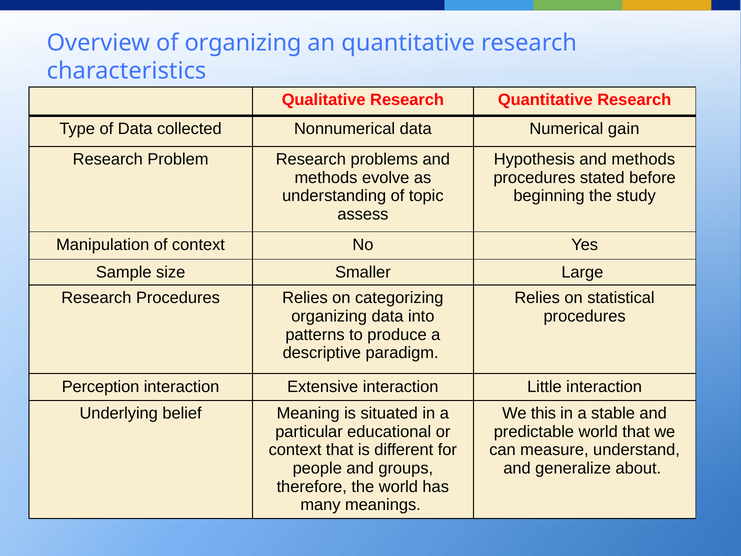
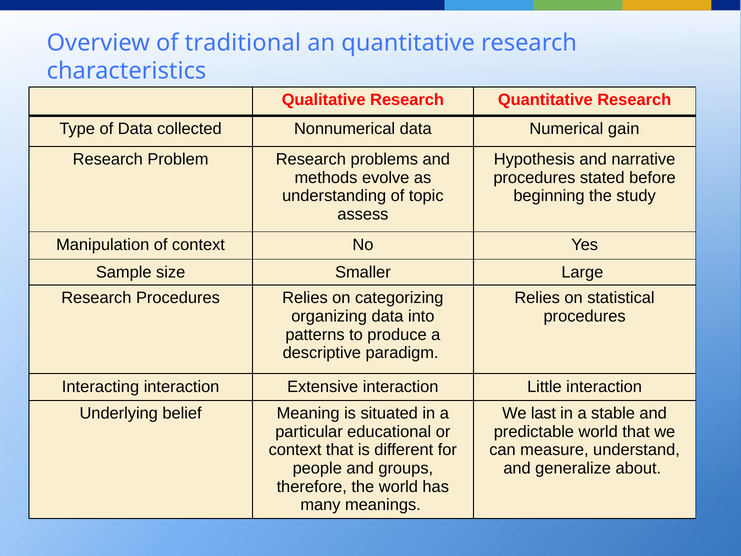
of organizing: organizing -> traditional
Hypothesis and methods: methods -> narrative
Perception: Perception -> Interacting
this: this -> last
